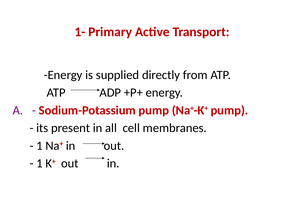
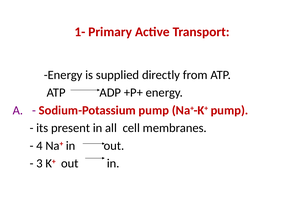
1 at (39, 146): 1 -> 4
1 at (39, 163): 1 -> 3
